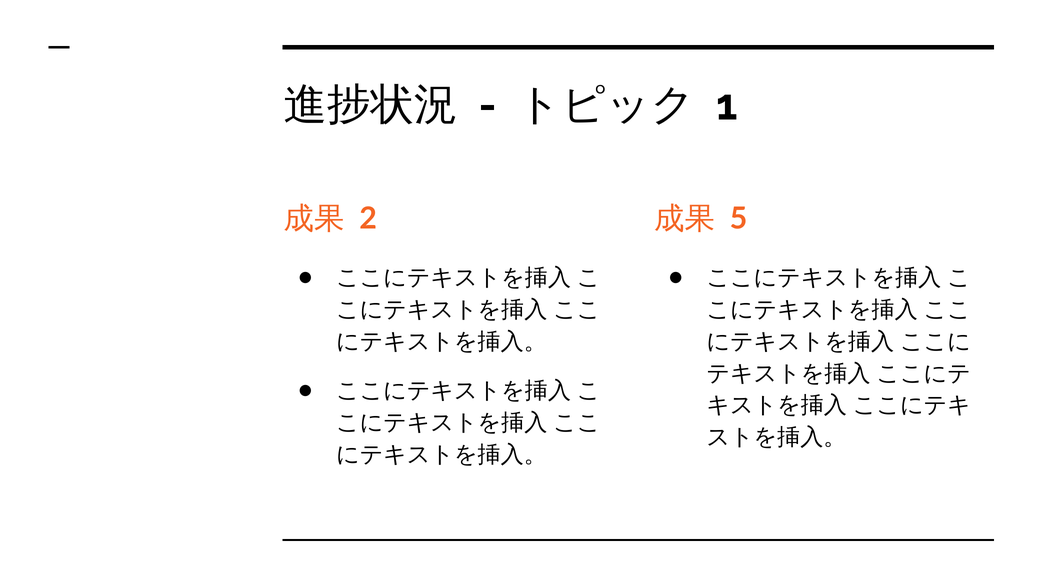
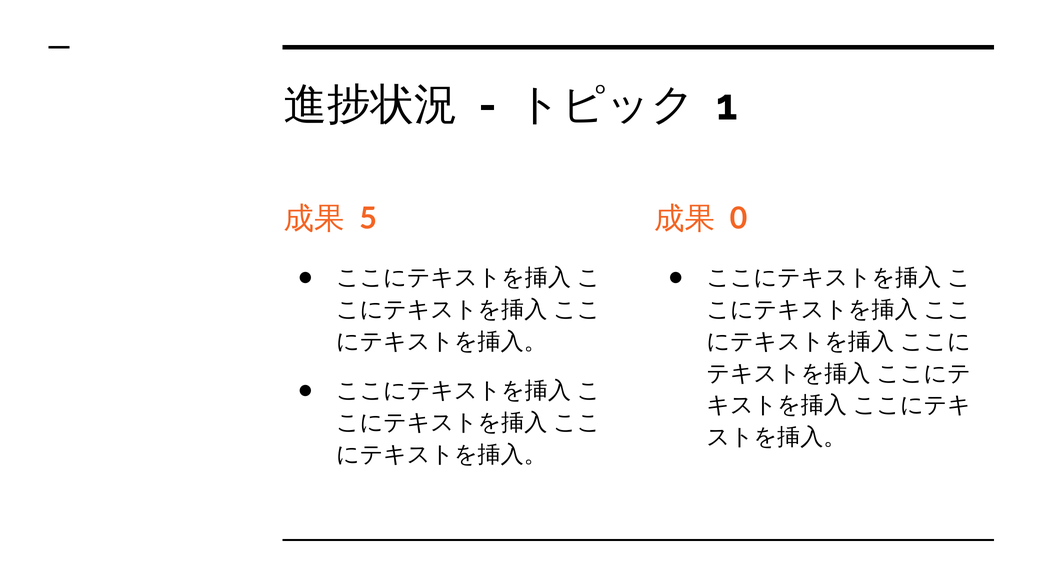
2: 2 -> 5
5: 5 -> 0
